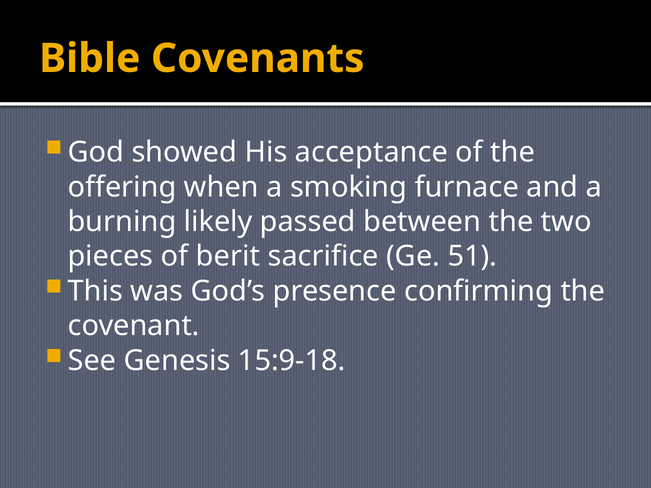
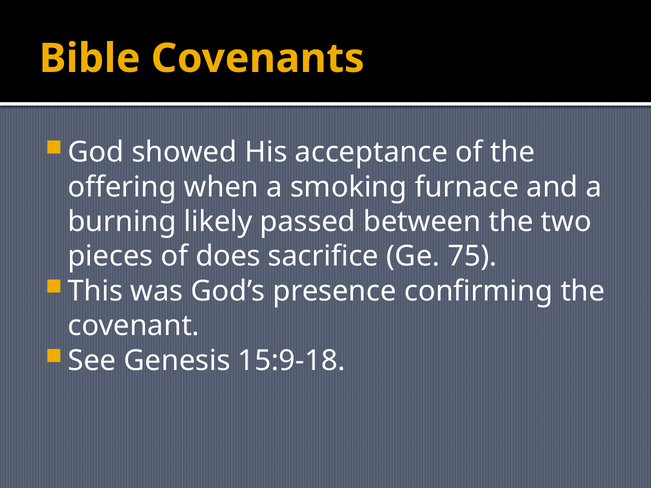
berit: berit -> does
51: 51 -> 75
